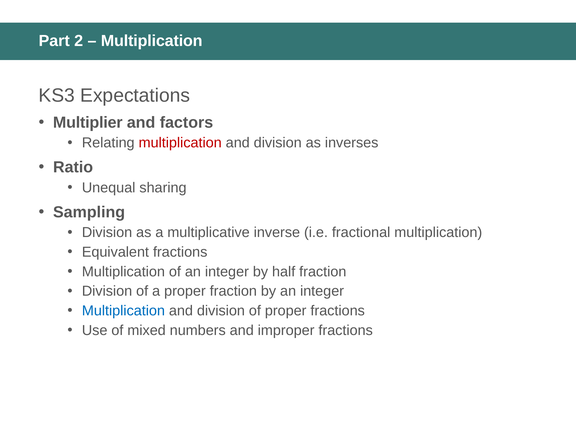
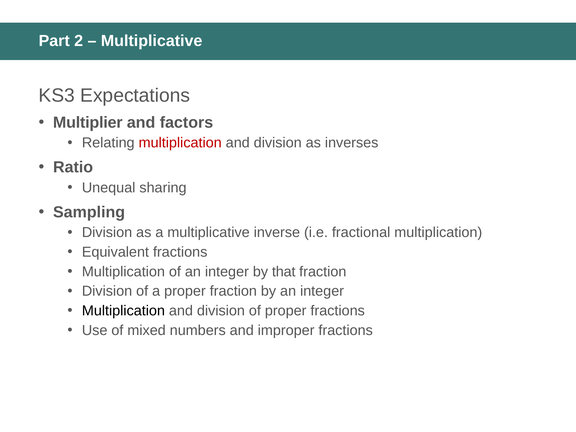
Multiplication at (152, 41): Multiplication -> Multiplicative
half: half -> that
Multiplication at (123, 311) colour: blue -> black
